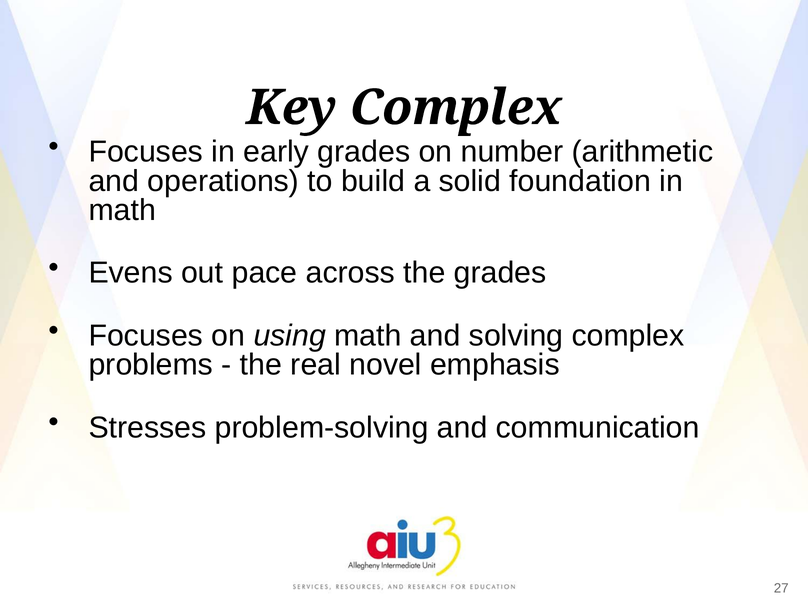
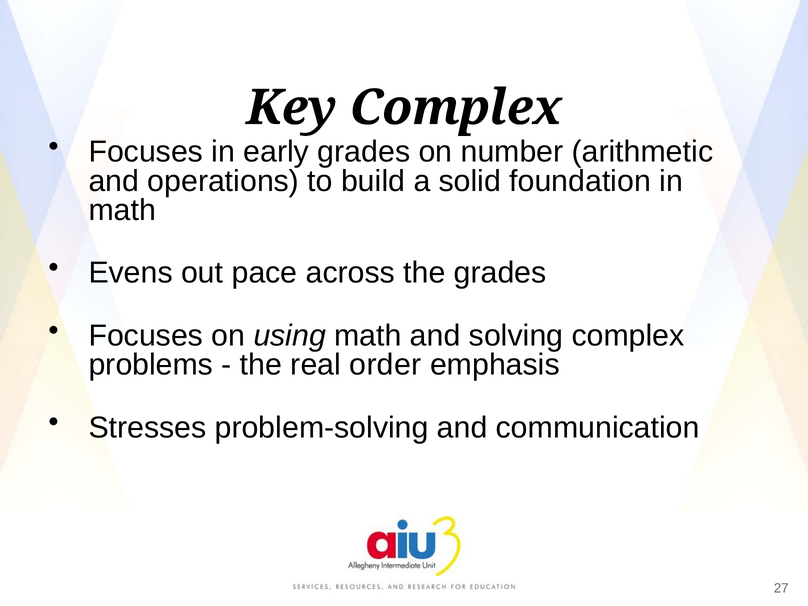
novel: novel -> order
